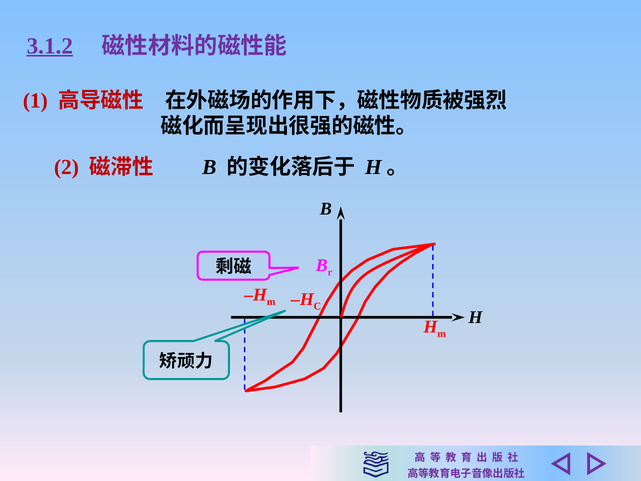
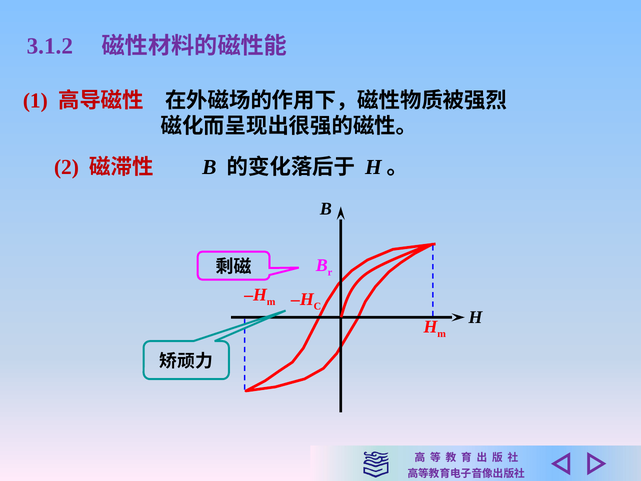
3.1.2 underline: present -> none
